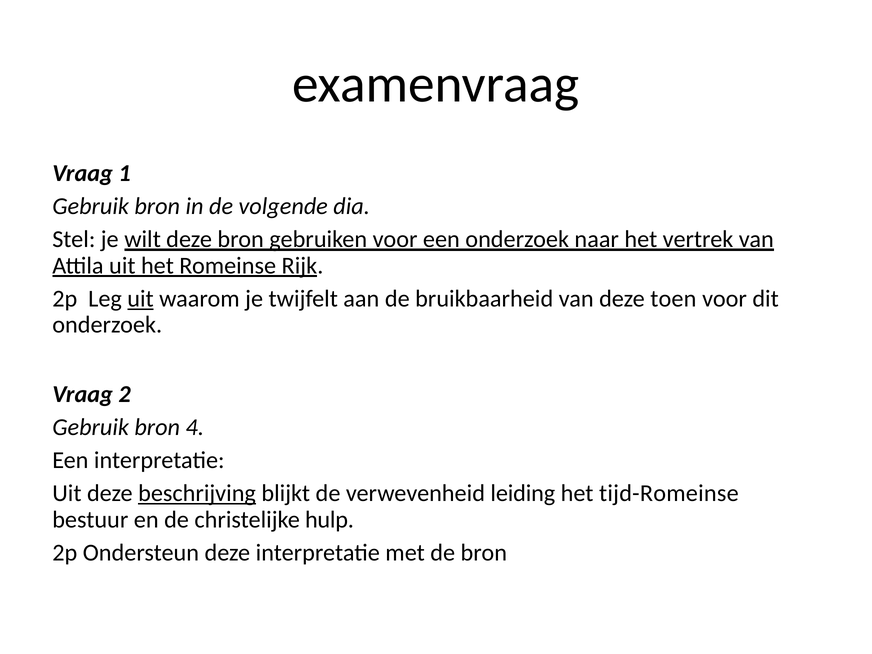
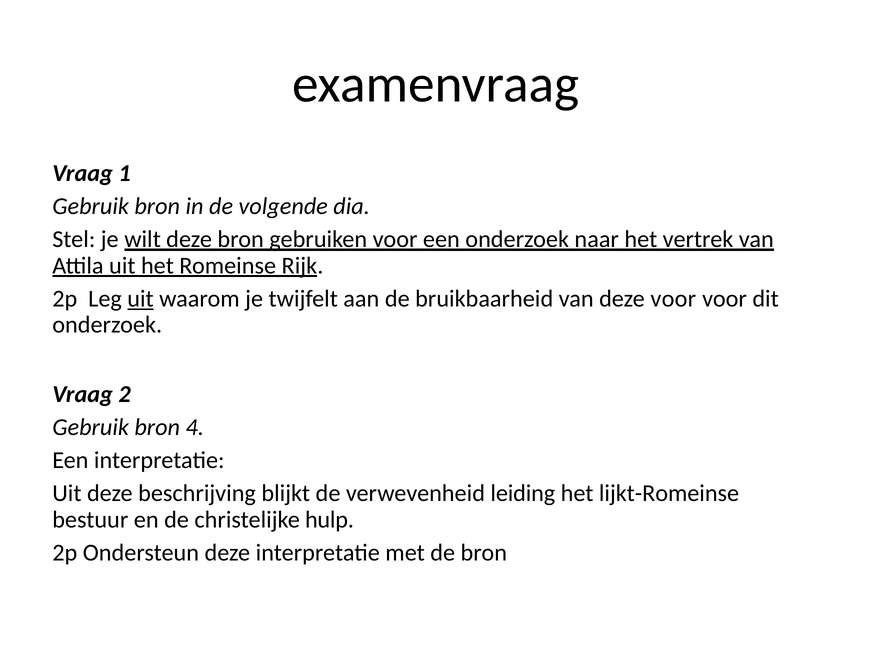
deze toen: toen -> voor
beschrijving underline: present -> none
tijd-Romeinse: tijd-Romeinse -> lijkt-Romeinse
